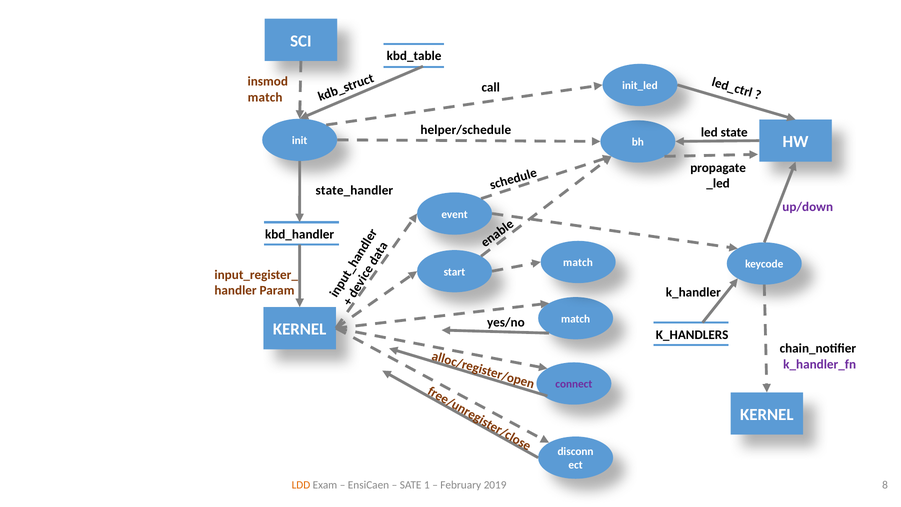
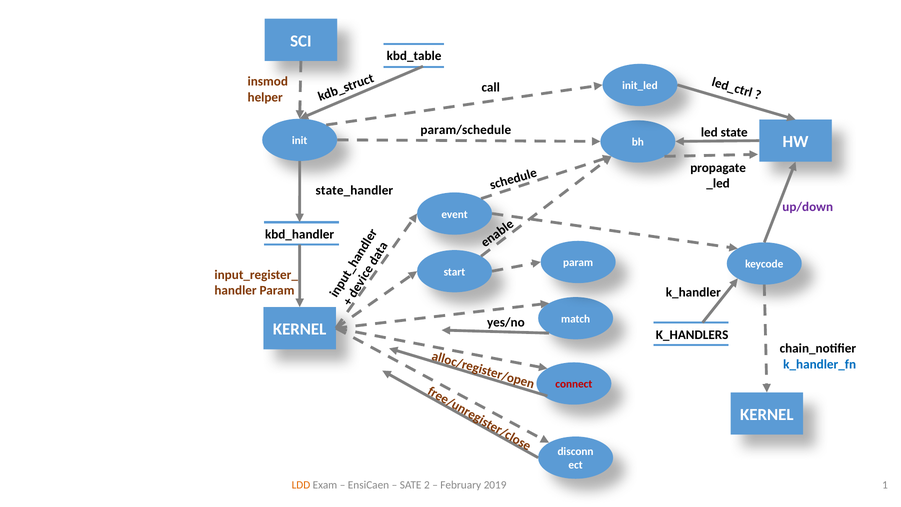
match at (265, 97): match -> helper
helper/schedule: helper/schedule -> param/schedule
match at (578, 263): match -> param
k_handler_fn colour: purple -> blue
connect colour: purple -> red
1: 1 -> 2
8: 8 -> 1
